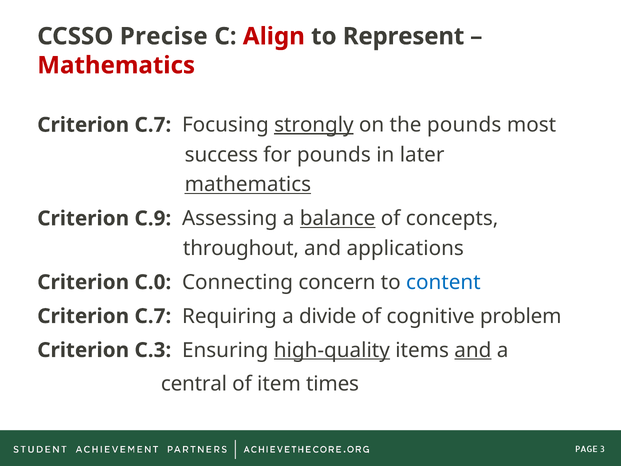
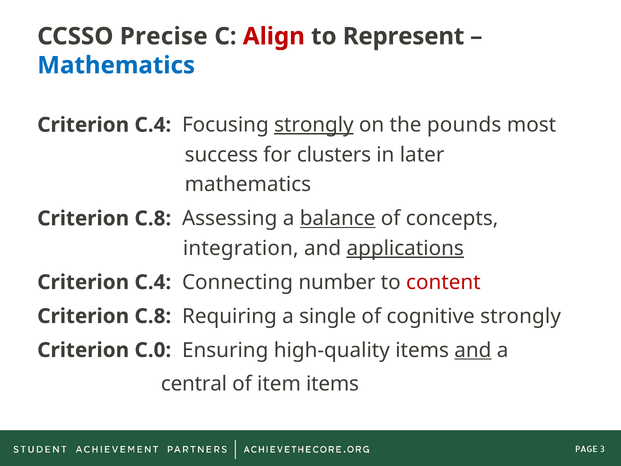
Mathematics at (116, 65) colour: red -> blue
C.7 at (153, 125): C.7 -> C.4
for pounds: pounds -> clusters
mathematics at (248, 184) underline: present -> none
C.9 at (153, 218): C.9 -> C.8
throughout: throughout -> integration
applications underline: none -> present
C.0 at (153, 282): C.0 -> C.4
concern: concern -> number
content colour: blue -> red
C.7 at (153, 316): C.7 -> C.8
divide: divide -> single
cognitive problem: problem -> strongly
C.3: C.3 -> C.0
high-quality underline: present -> none
item times: times -> items
